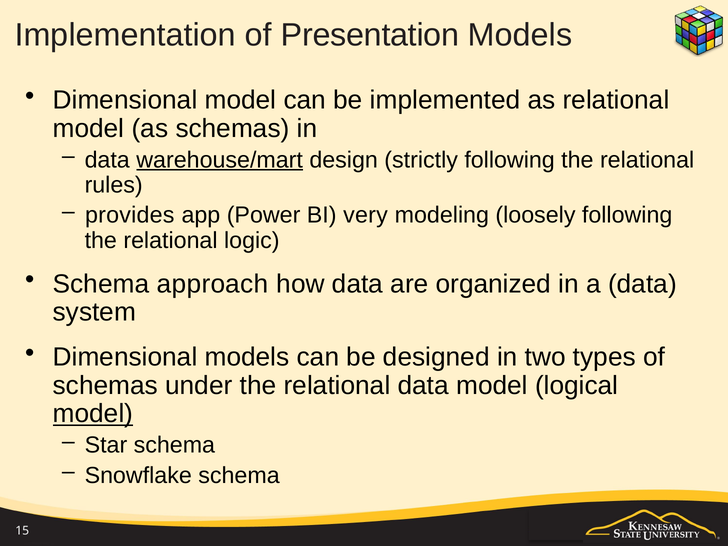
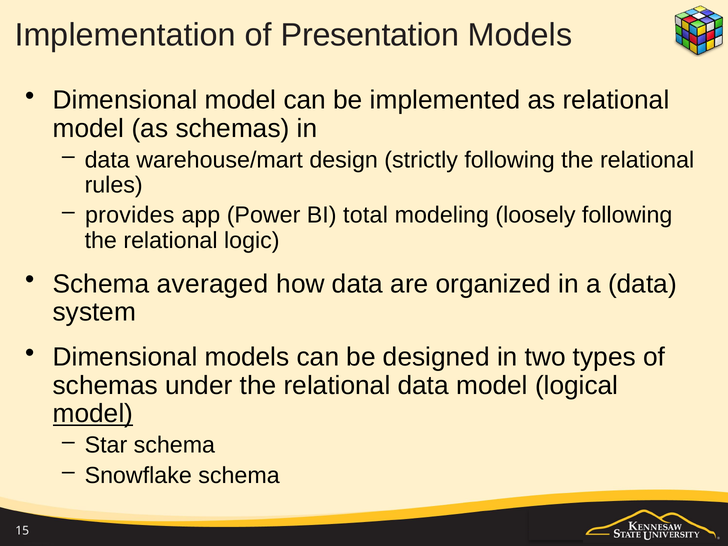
warehouse/mart underline: present -> none
very: very -> total
approach: approach -> averaged
